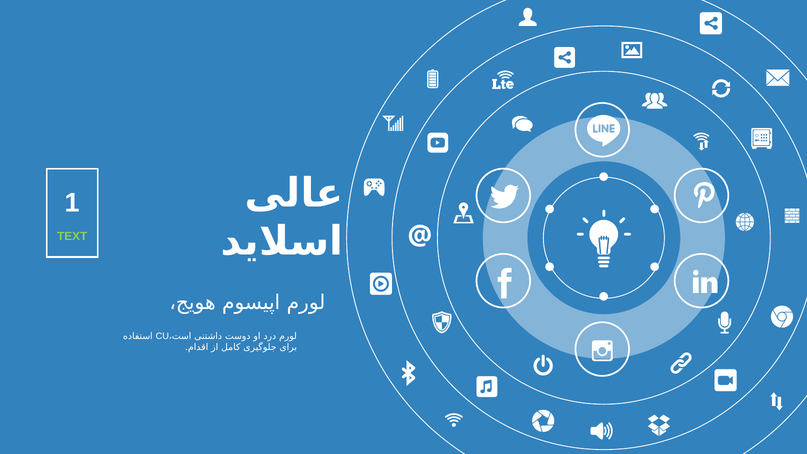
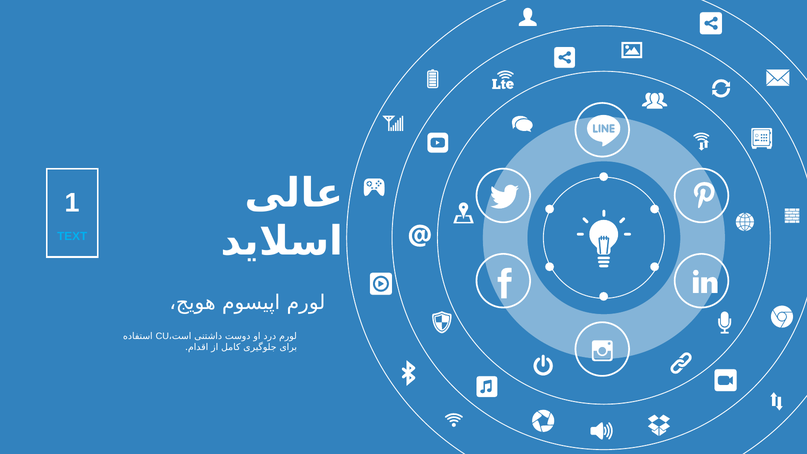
TEXT colour: light green -> light blue
